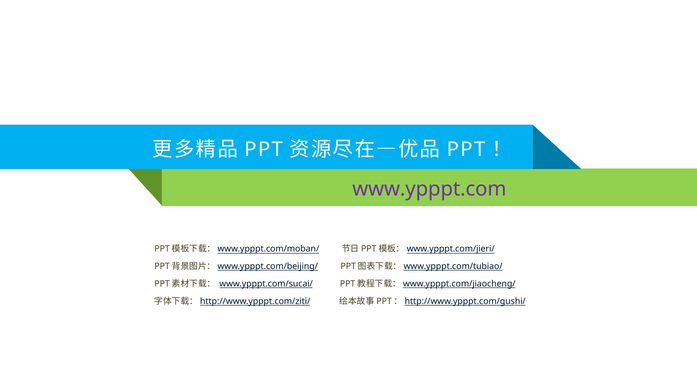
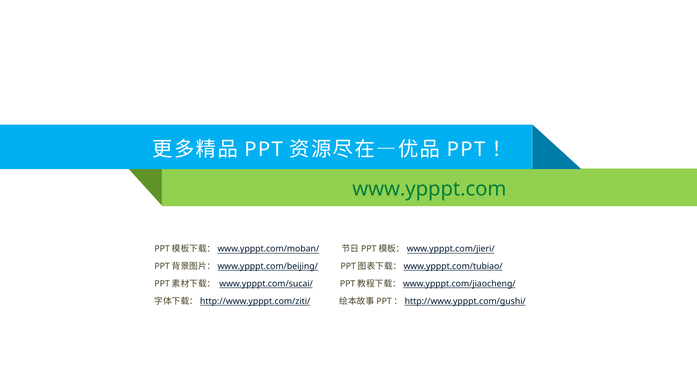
www.ypppt.com colour: purple -> green
